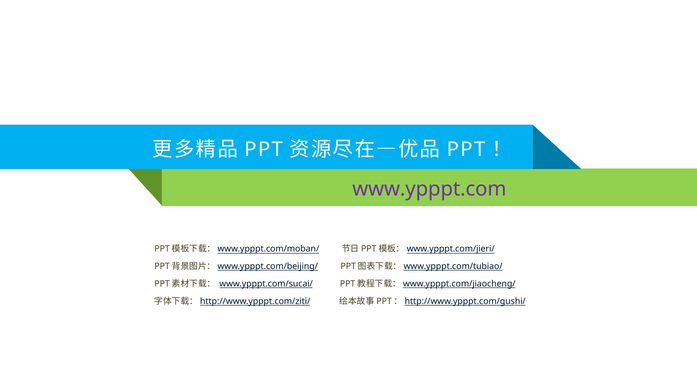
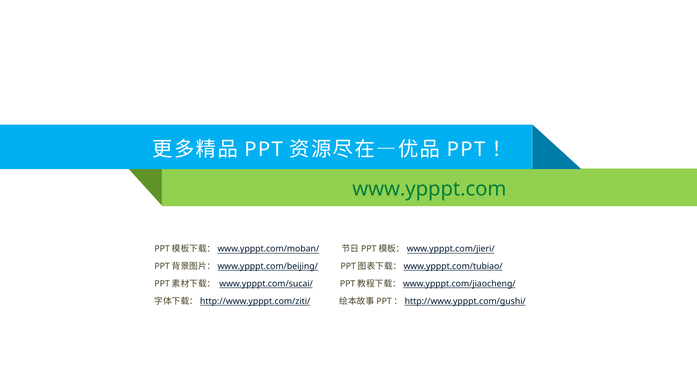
www.ypppt.com colour: purple -> green
